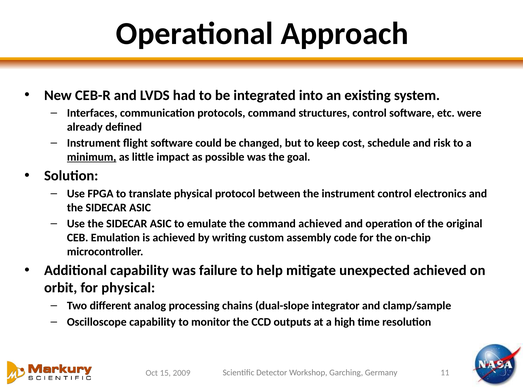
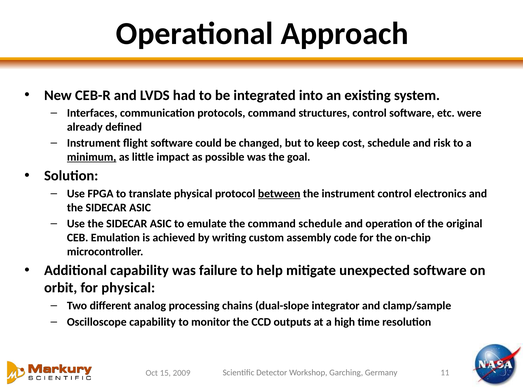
between underline: none -> present
command achieved: achieved -> schedule
unexpected achieved: achieved -> software
